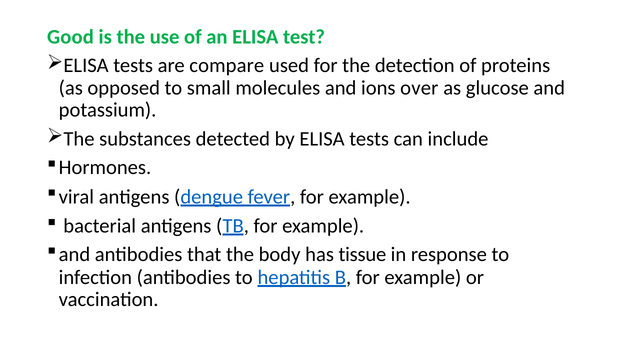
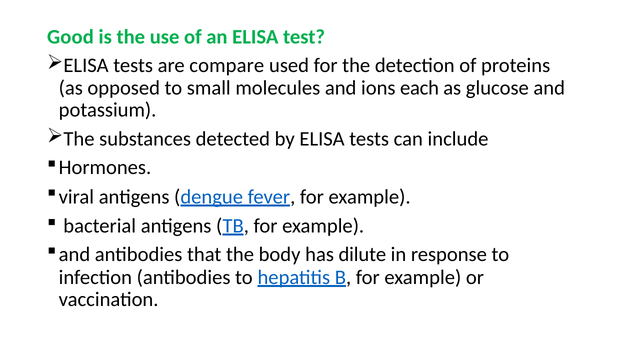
over: over -> each
tissue: tissue -> dilute
